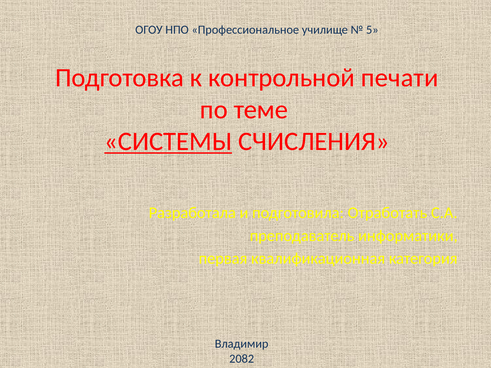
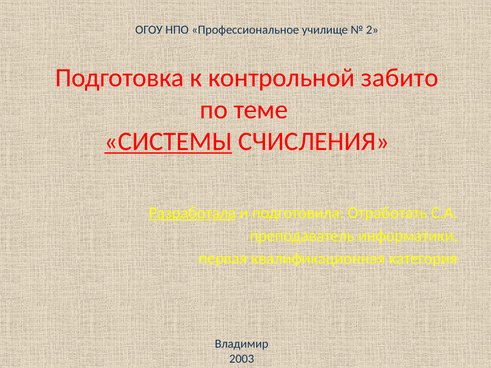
5: 5 -> 2
печати: печати -> забито
Разработала underline: none -> present
2082: 2082 -> 2003
